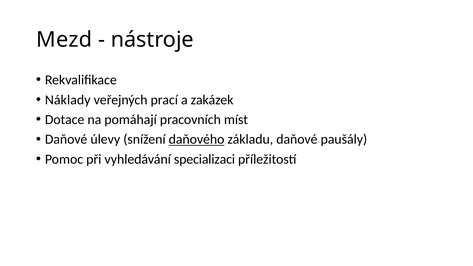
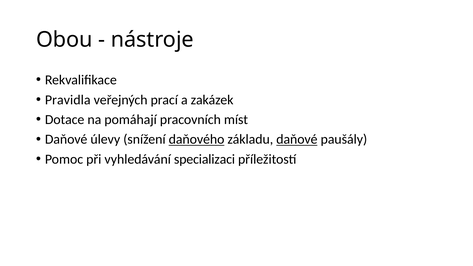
Mezd: Mezd -> Obou
Náklady: Náklady -> Pravidla
daňové at (297, 139) underline: none -> present
